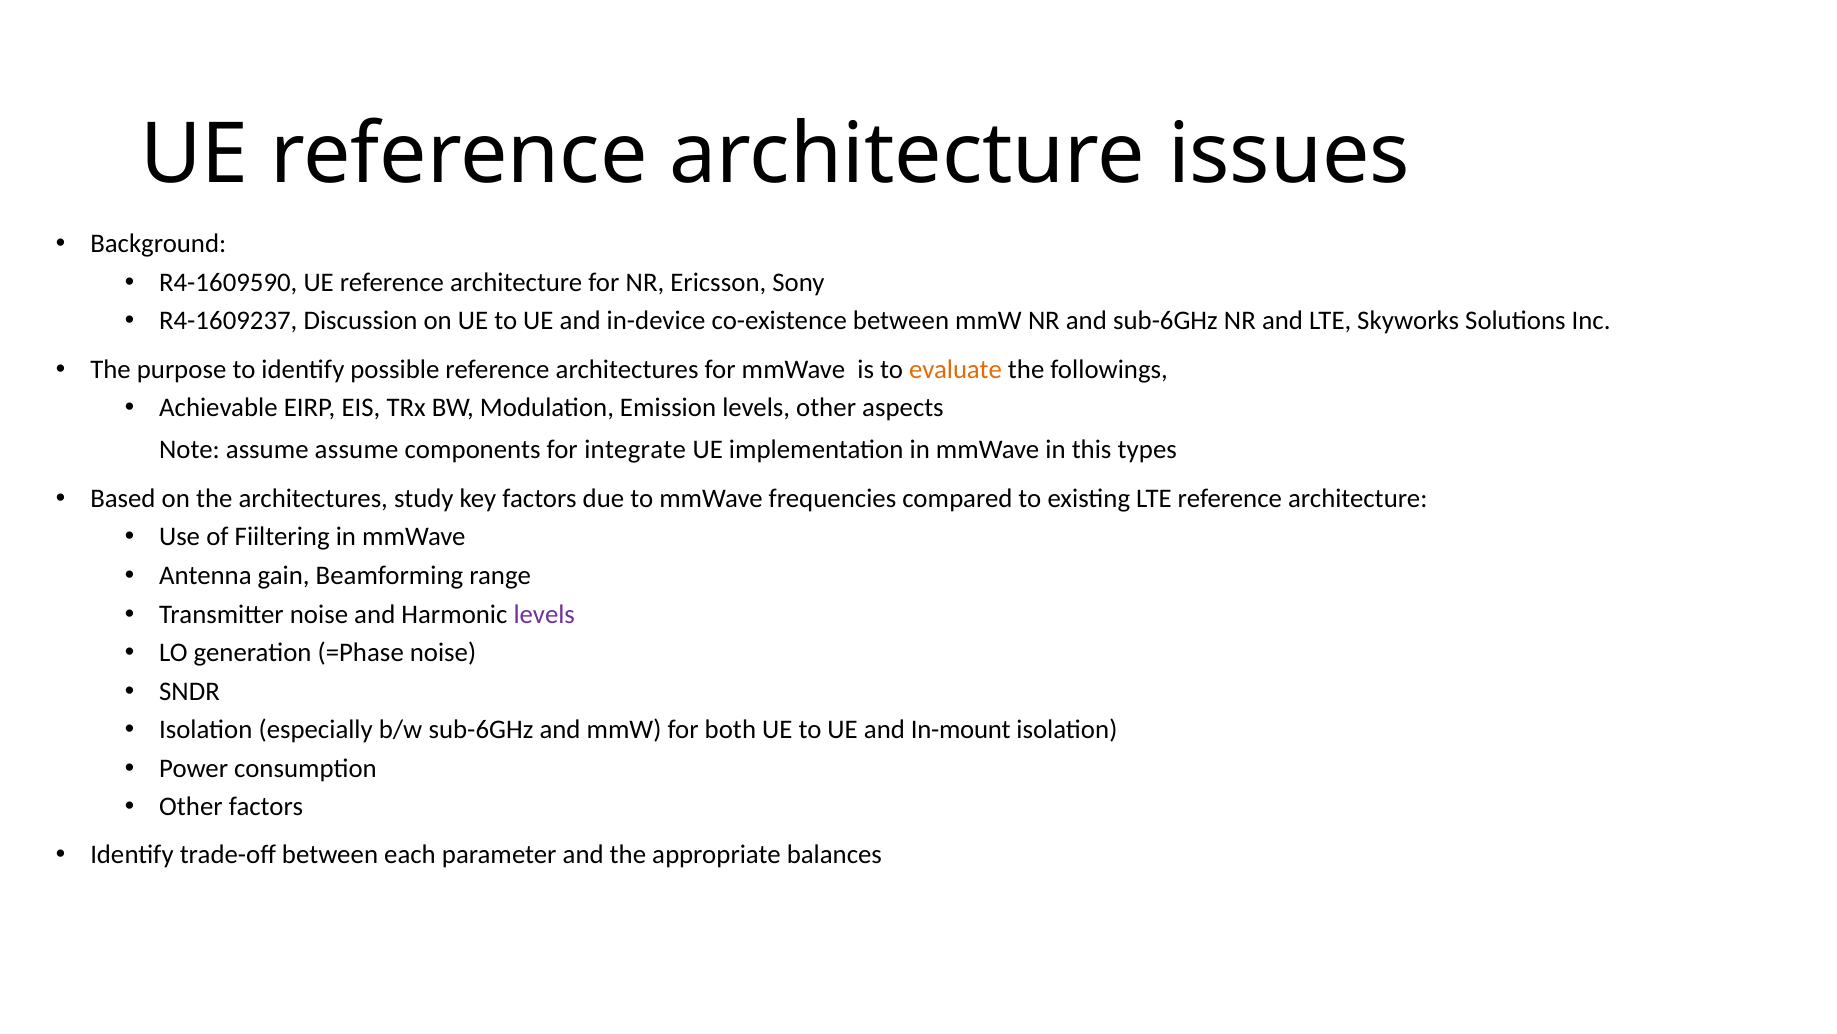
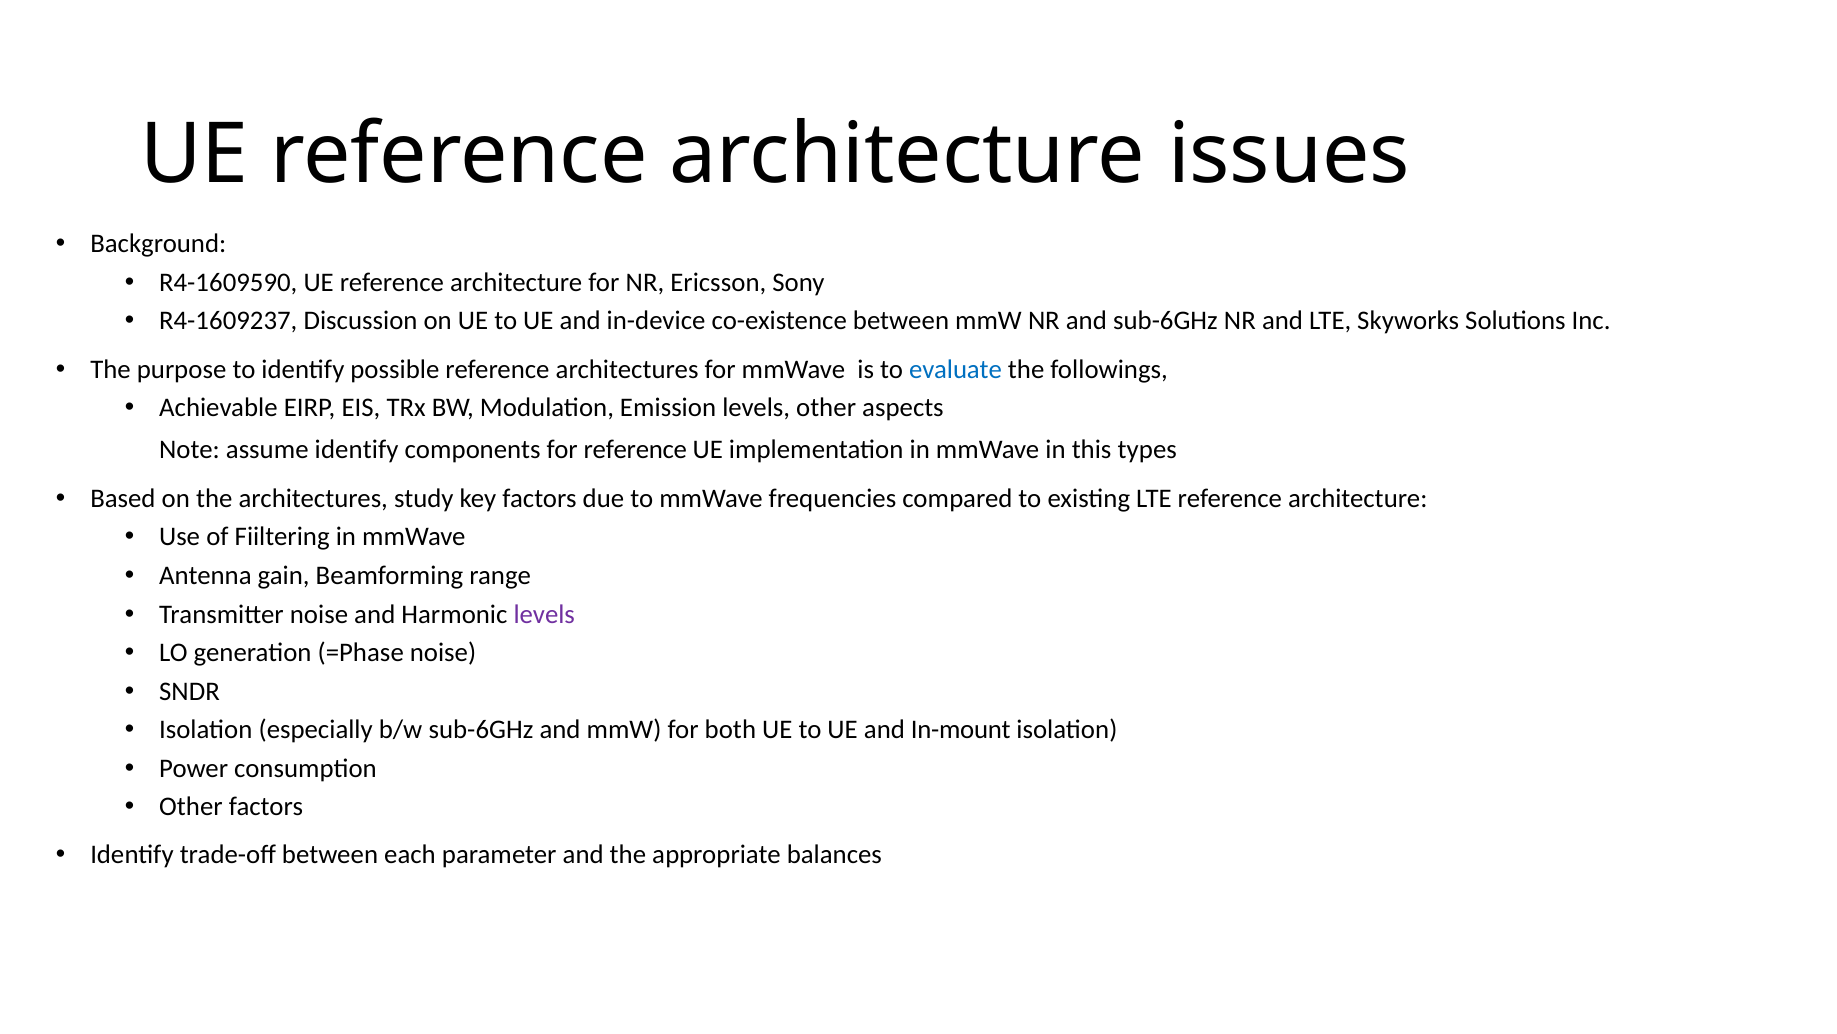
evaluate colour: orange -> blue
assume assume: assume -> identify
for integrate: integrate -> reference
